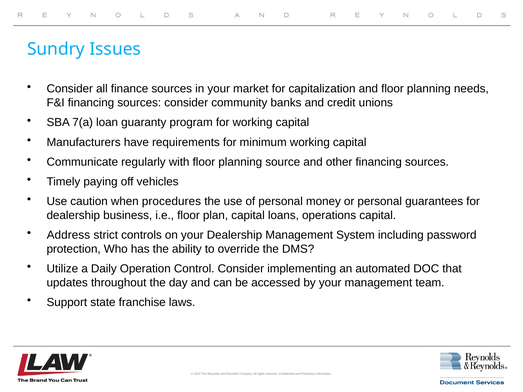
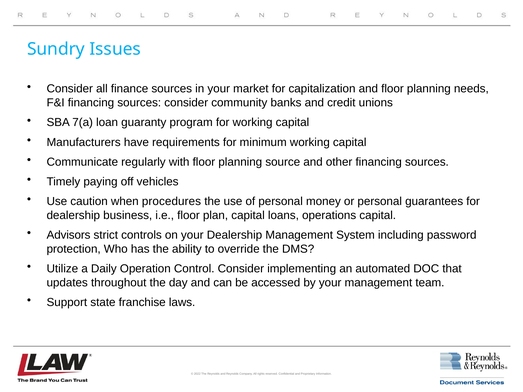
Address: Address -> Advisors
